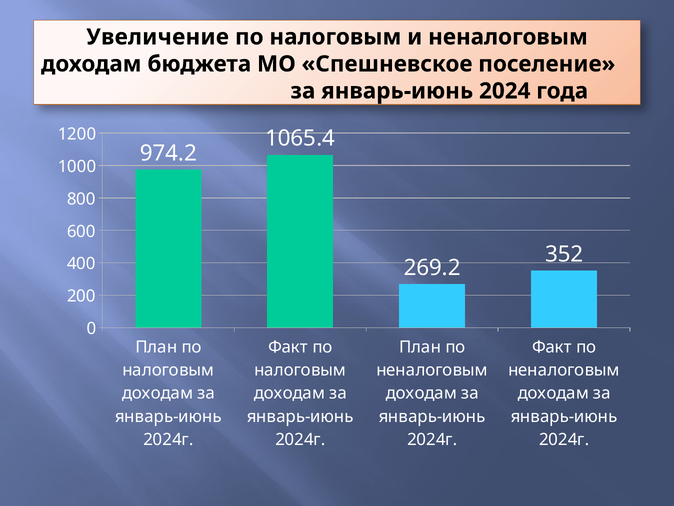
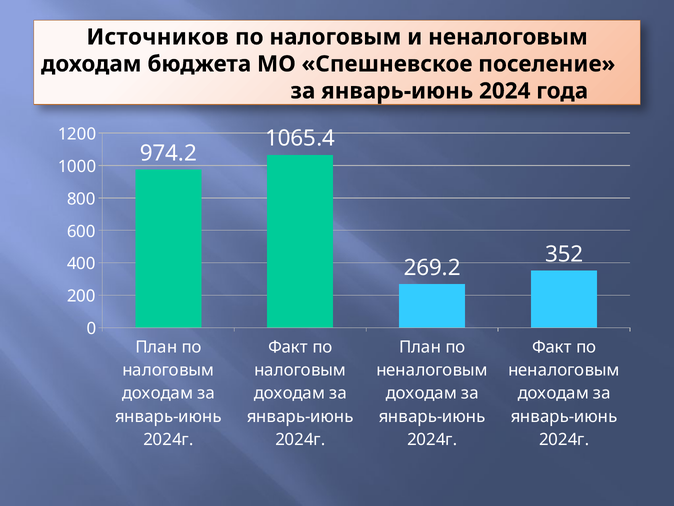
Увеличение: Увеличение -> Источников
